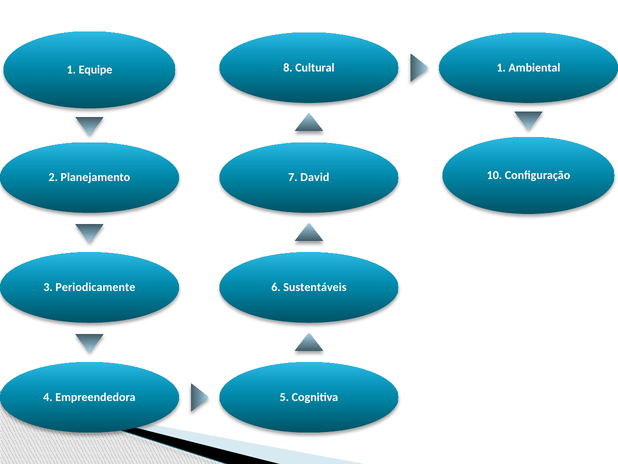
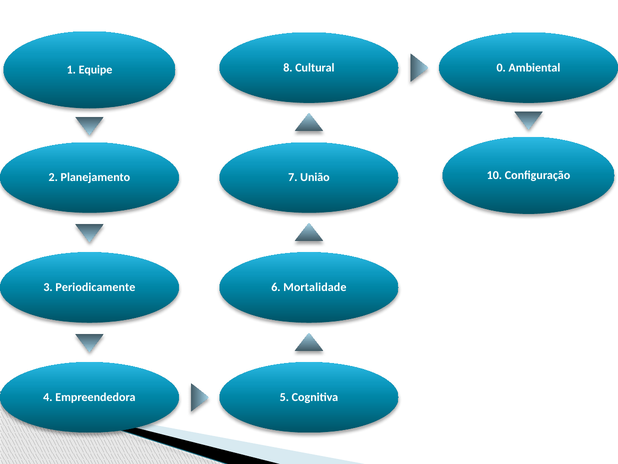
Cultural 1: 1 -> 0
David: David -> União
Sustentáveis: Sustentáveis -> Mortalidade
